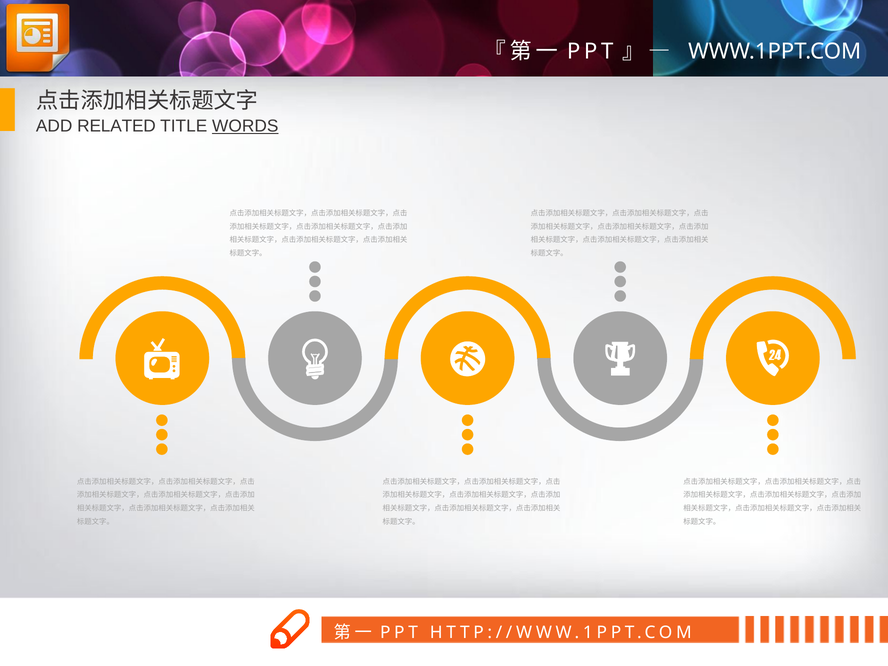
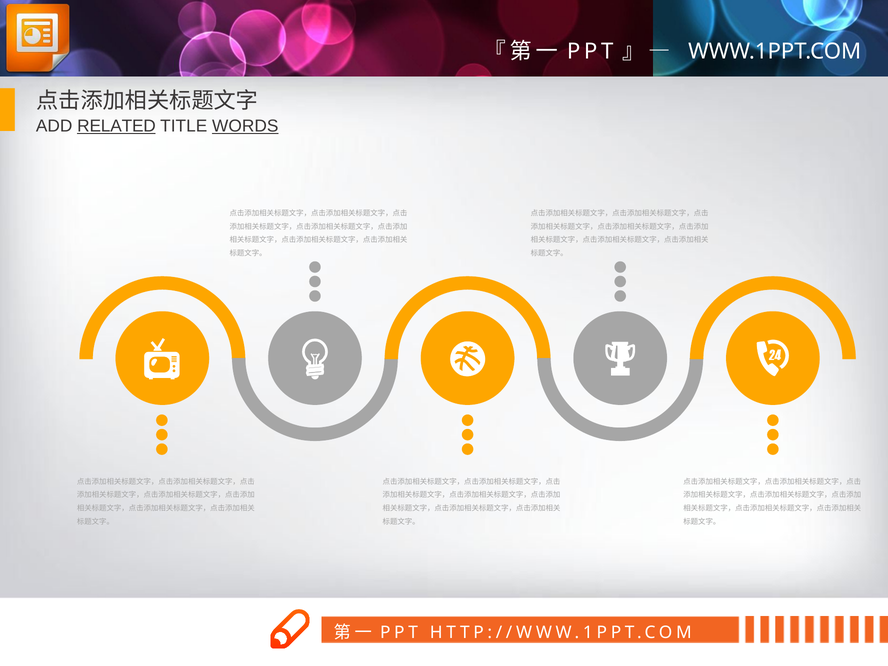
RELATED underline: none -> present
